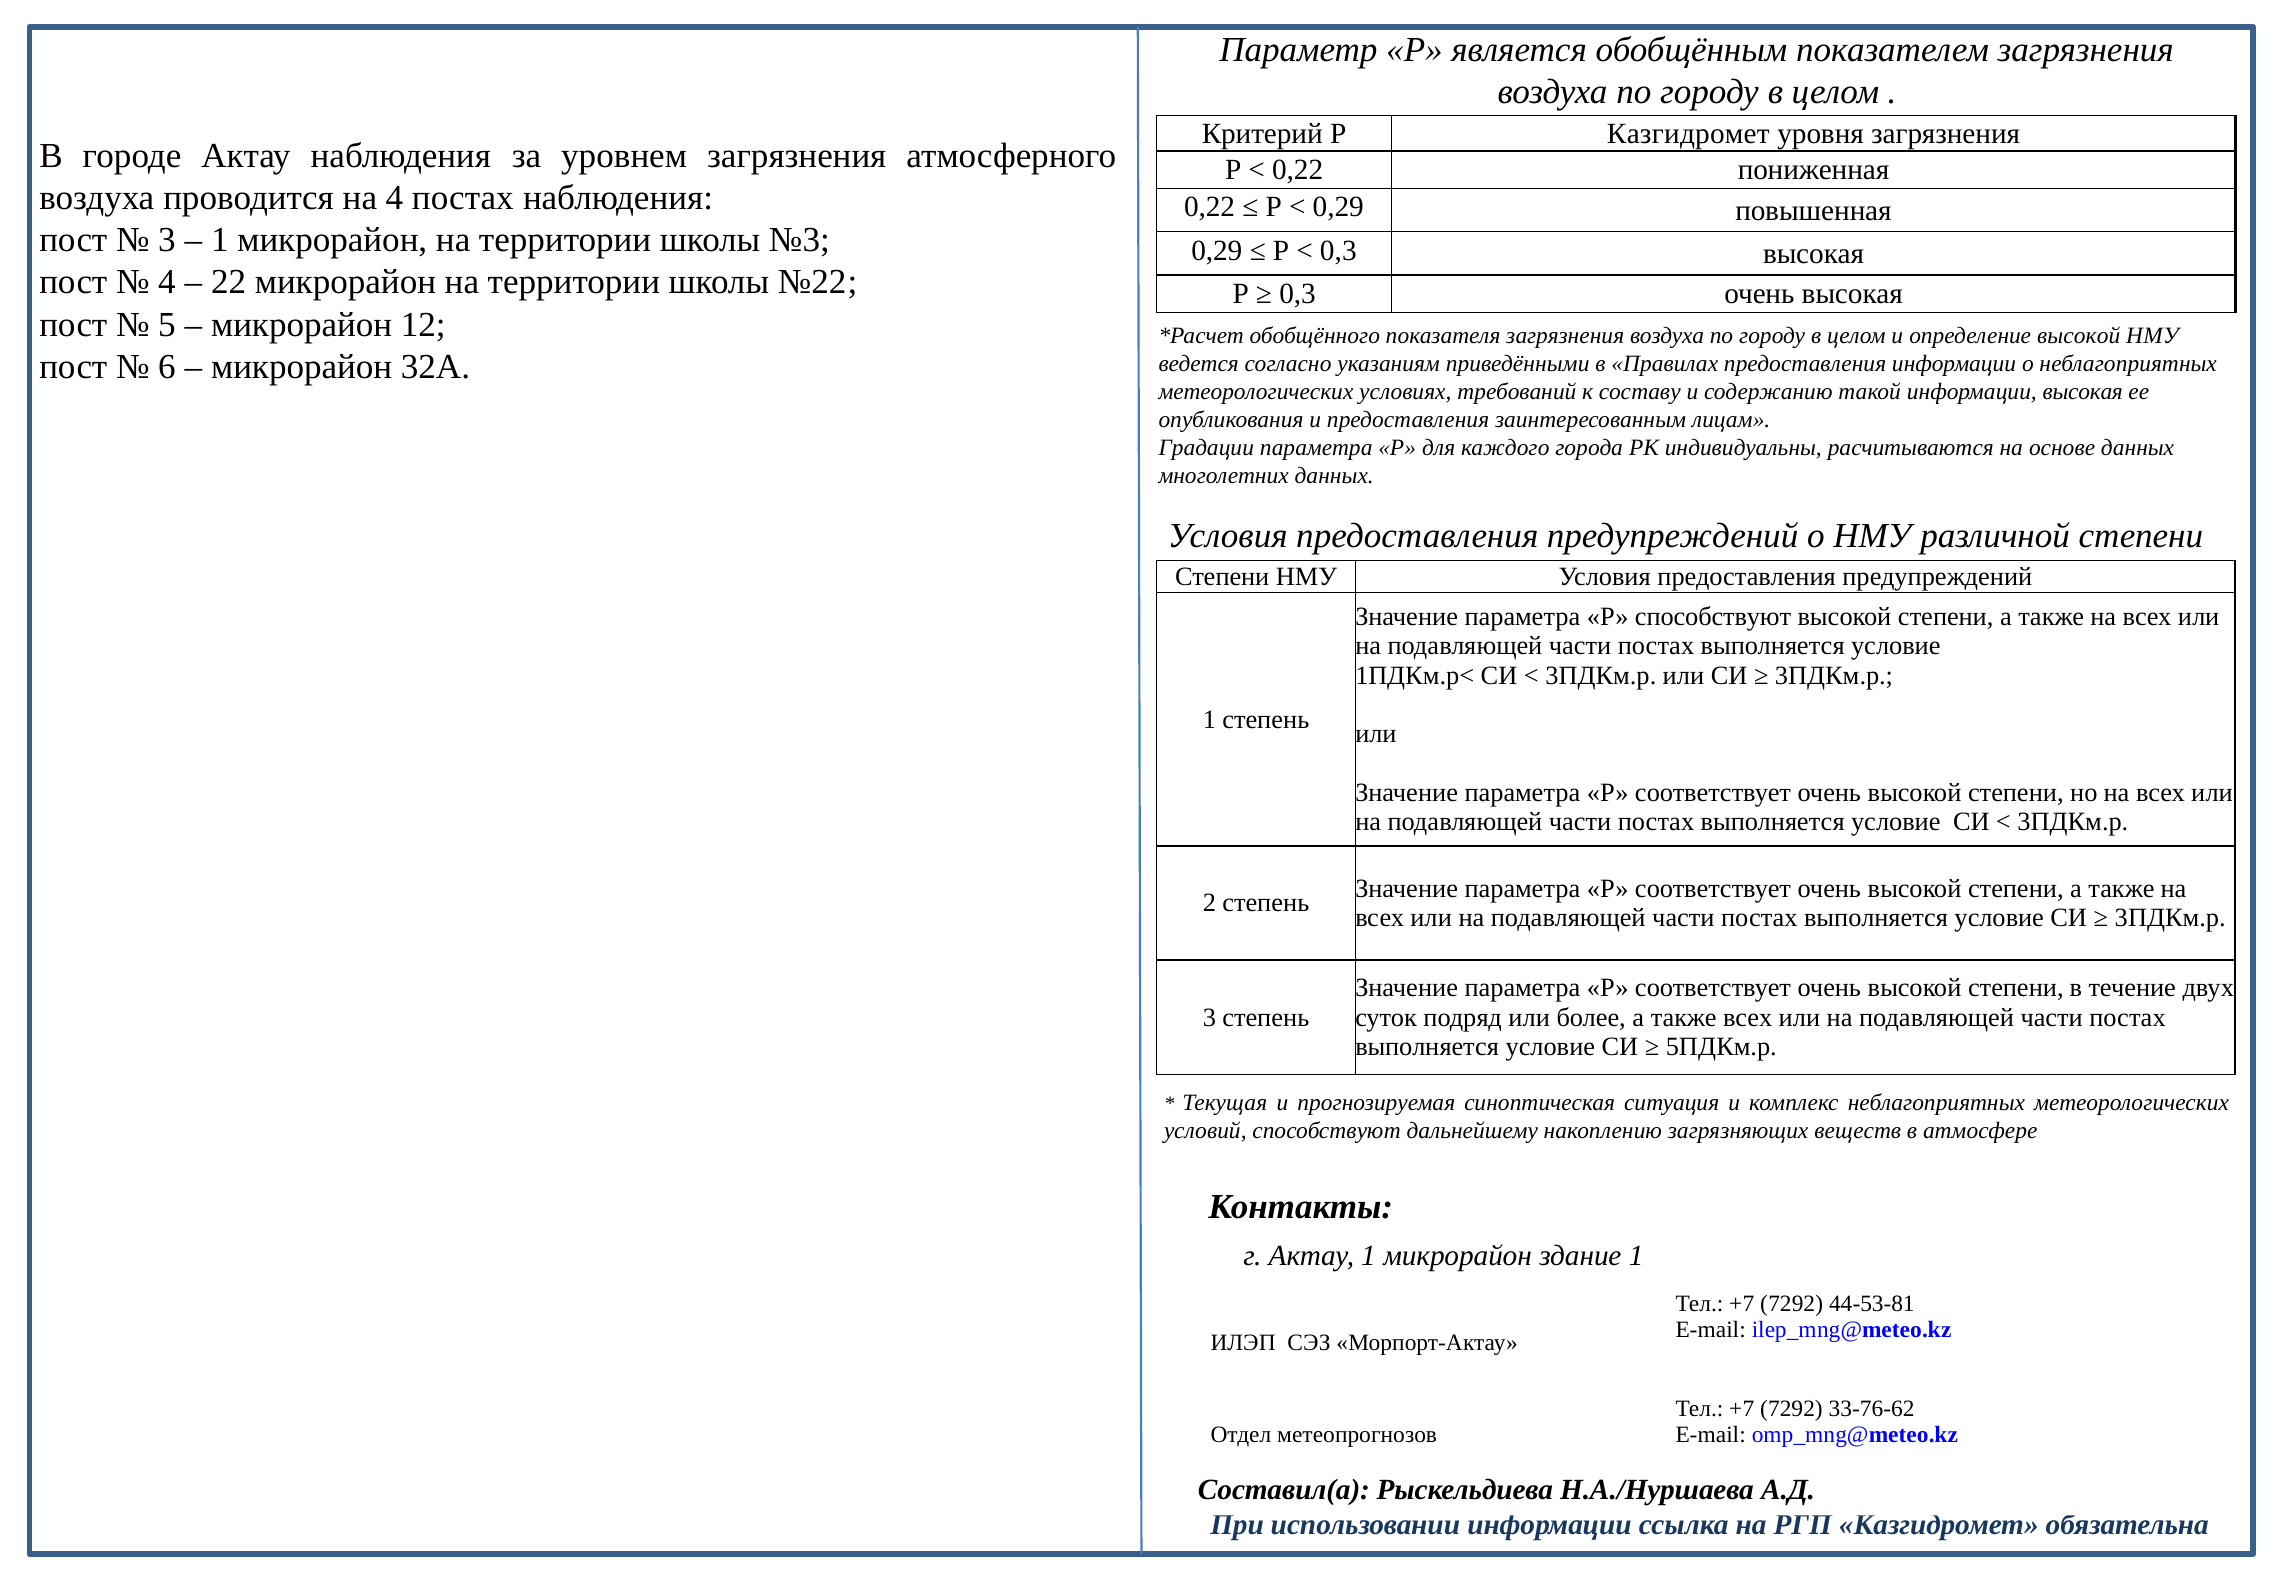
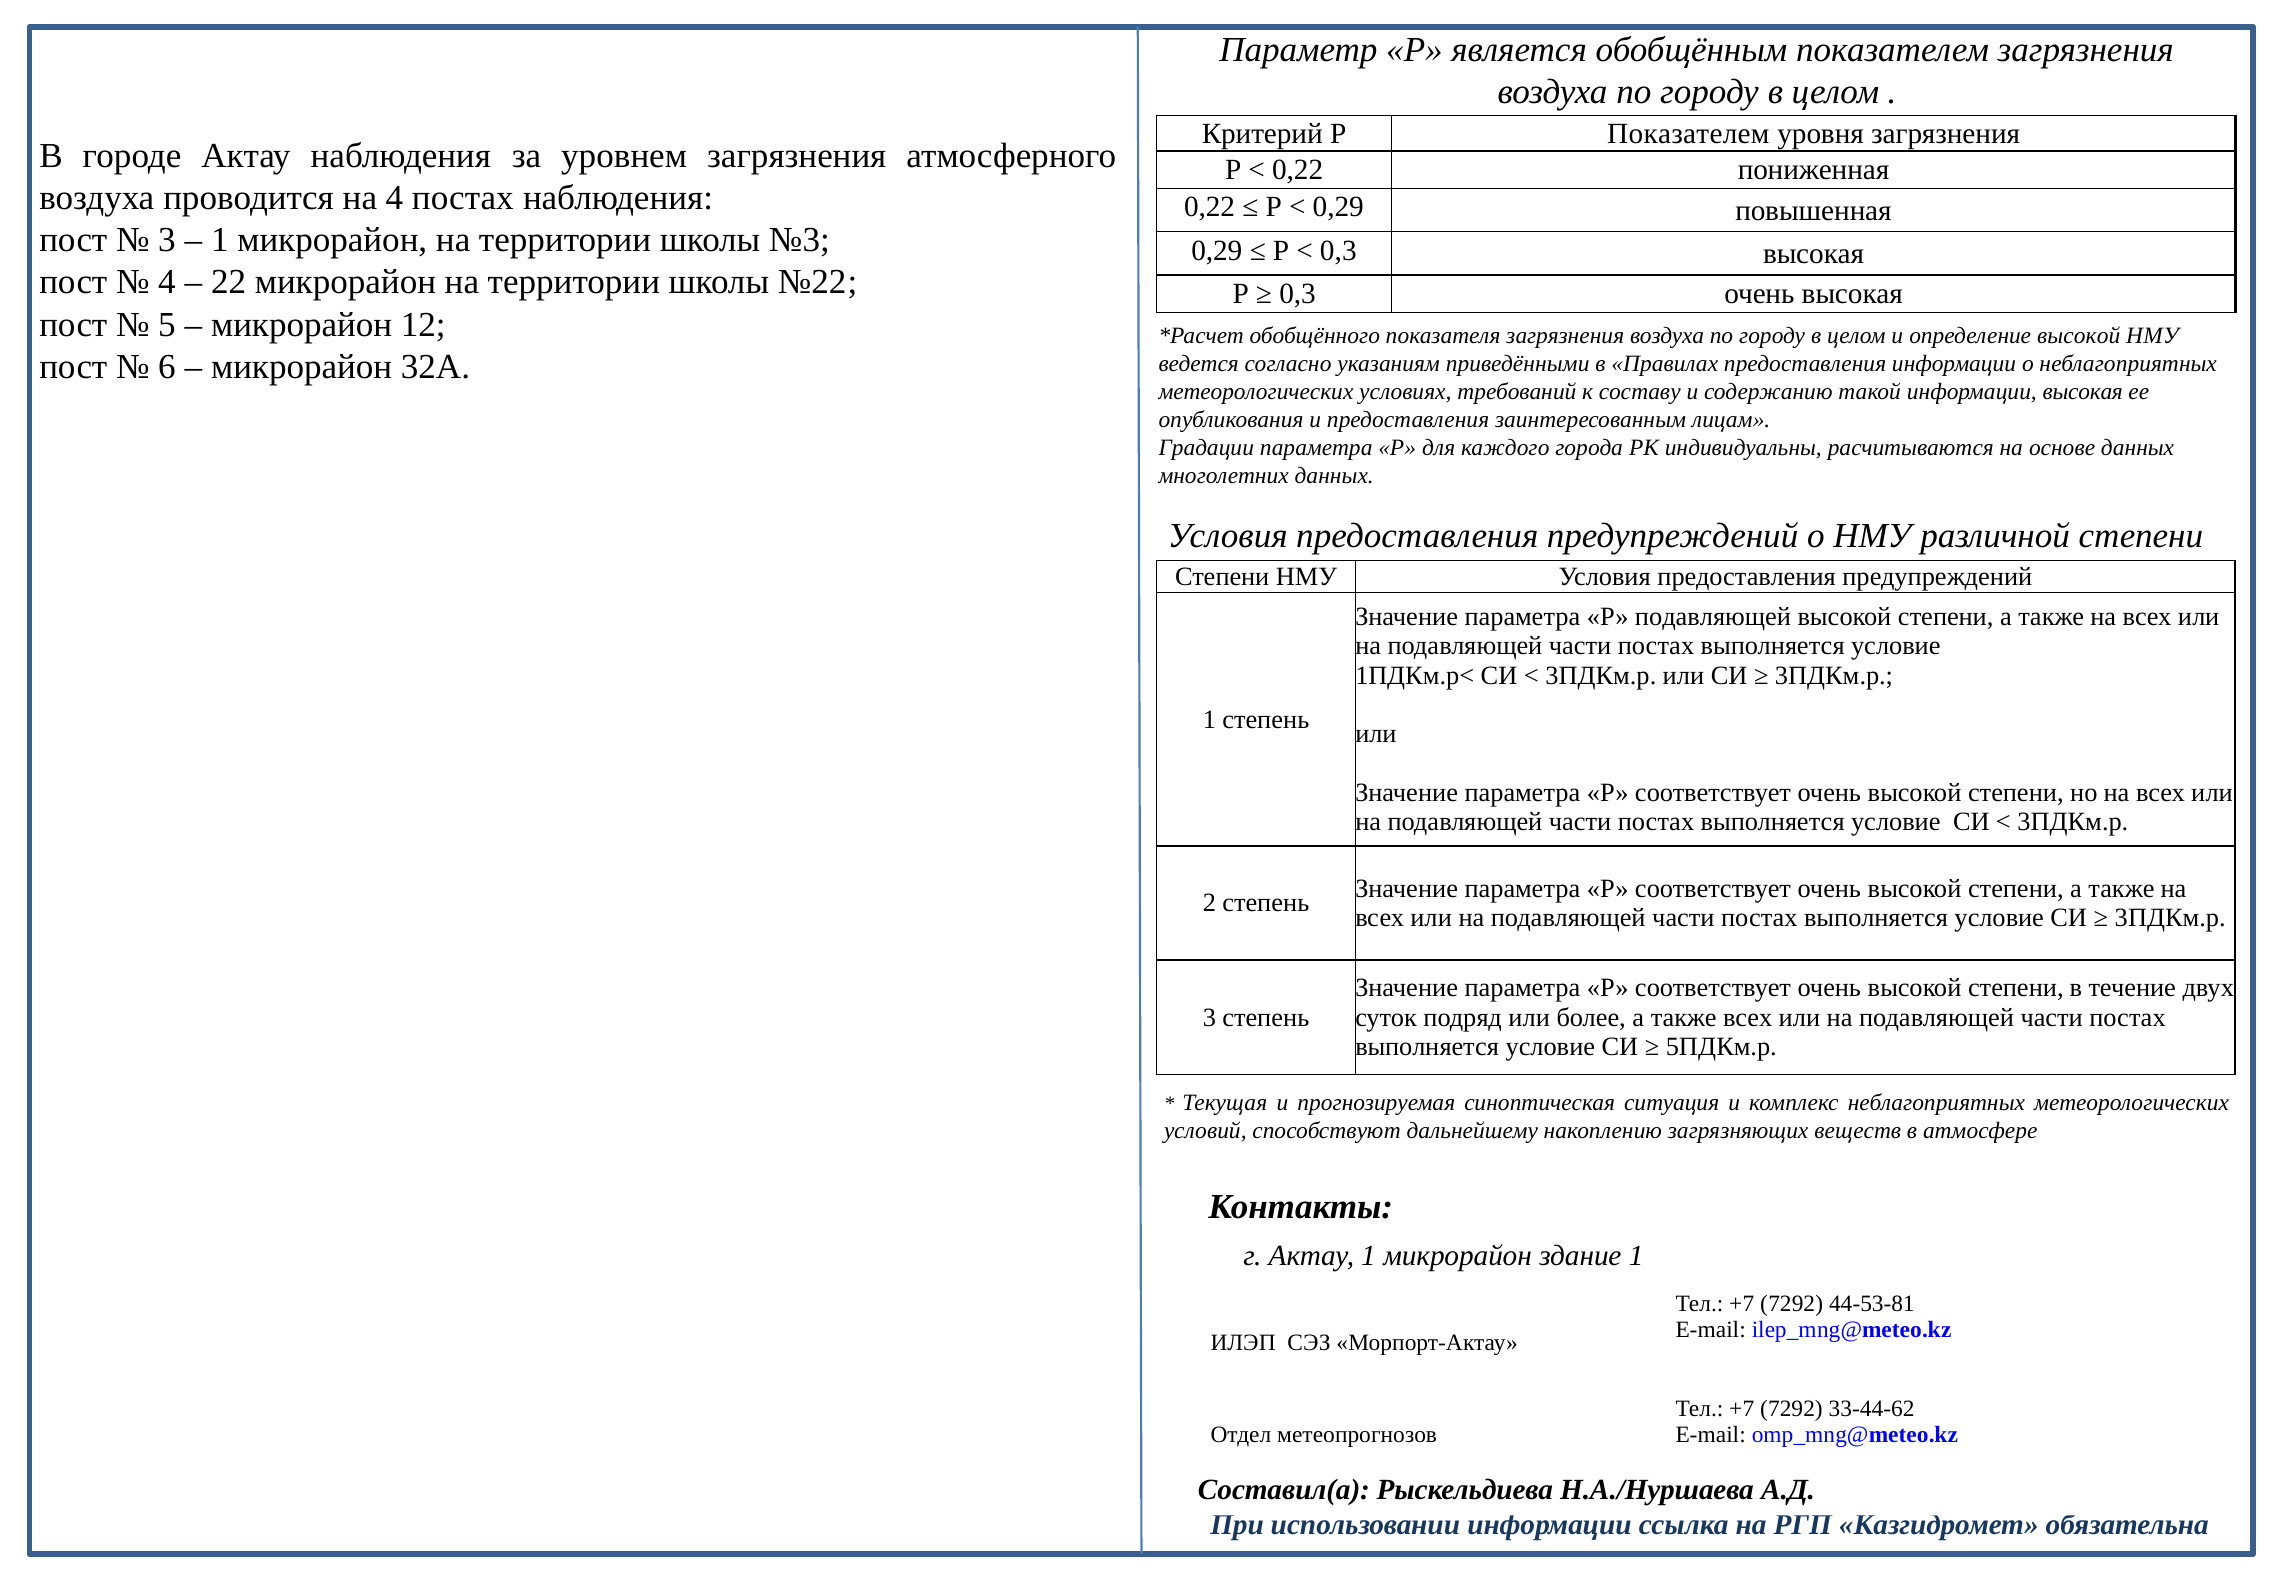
Р Казгидромет: Казгидромет -> Показателем
Р способствуют: способствуют -> подавляющей
33-76-62: 33-76-62 -> 33-44-62
